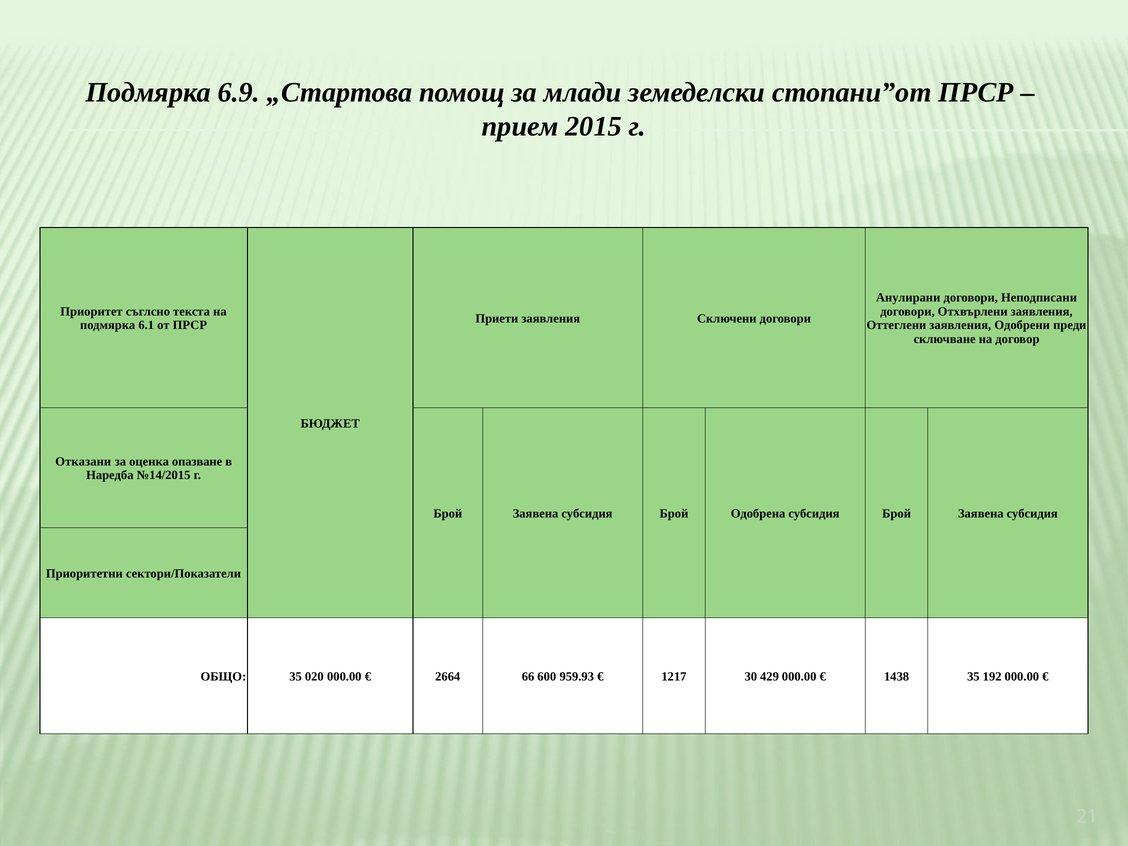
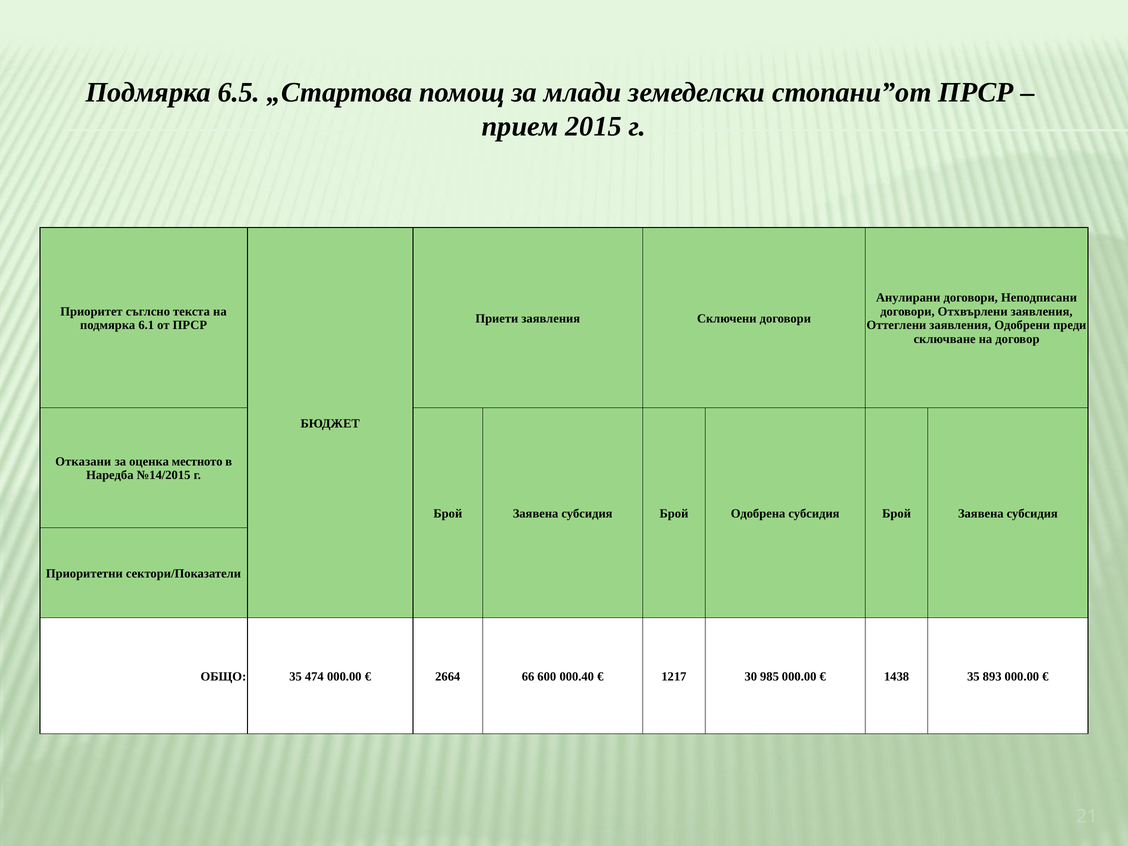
6.9: 6.9 -> 6.5
опазване: опазване -> местното
020: 020 -> 474
959.93: 959.93 -> 000.40
429: 429 -> 985
192: 192 -> 893
